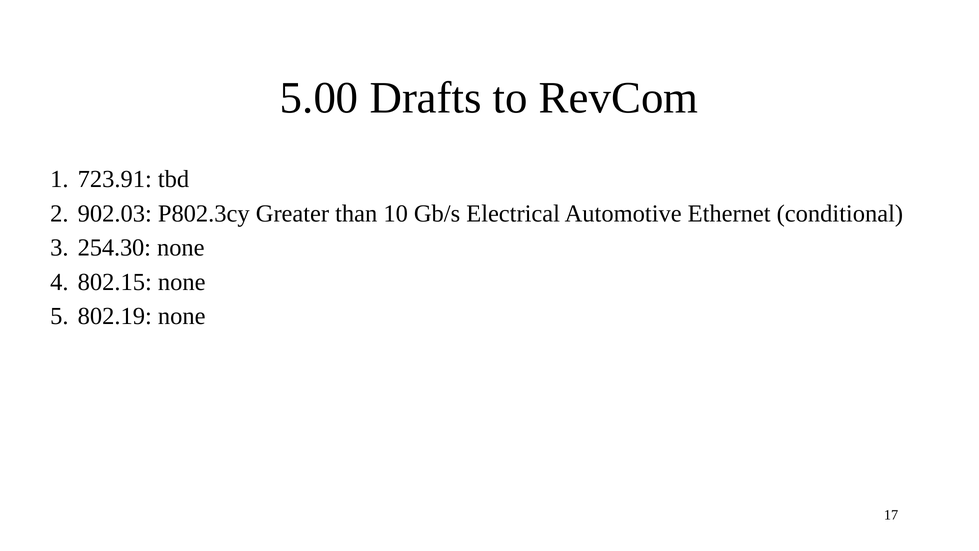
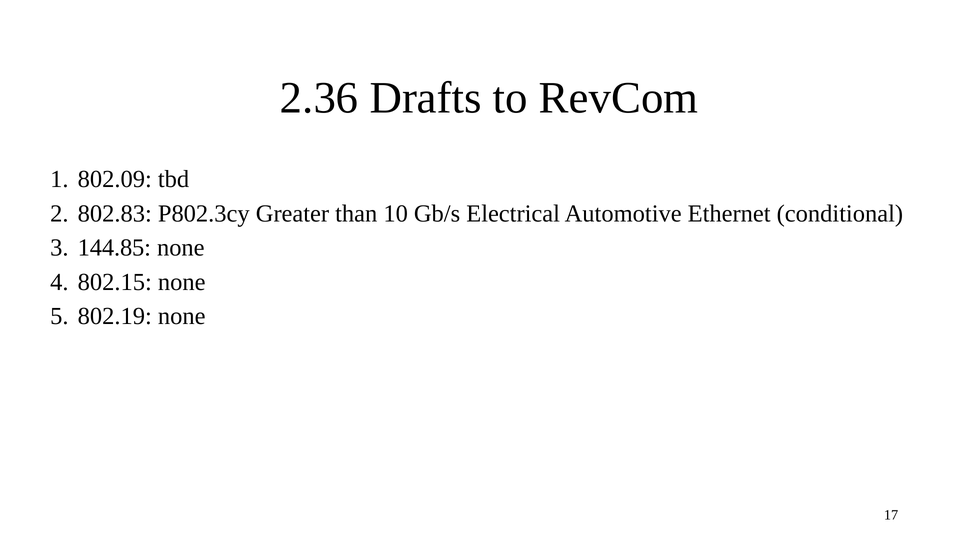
5.00: 5.00 -> 2.36
723.91: 723.91 -> 802.09
902.03: 902.03 -> 802.83
254.30: 254.30 -> 144.85
